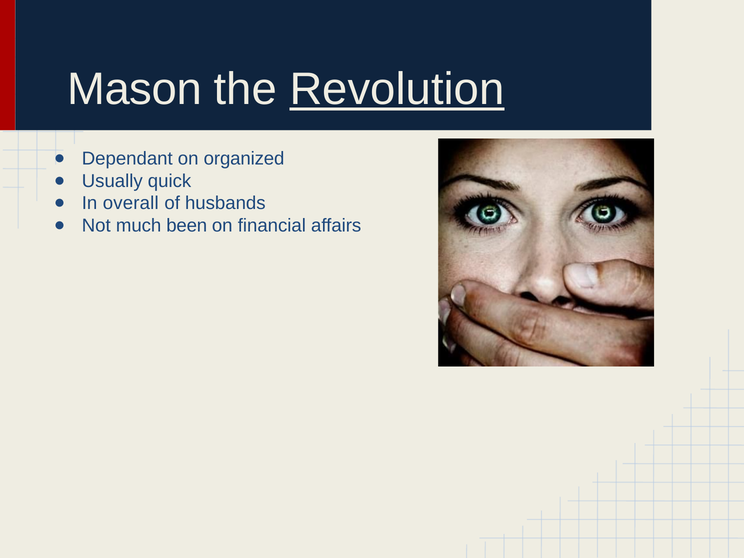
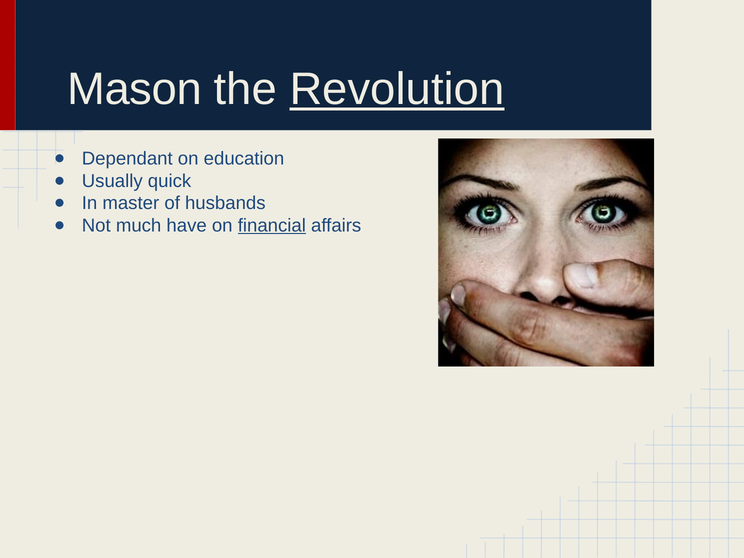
organized: organized -> education
overall: overall -> master
been: been -> have
financial underline: none -> present
